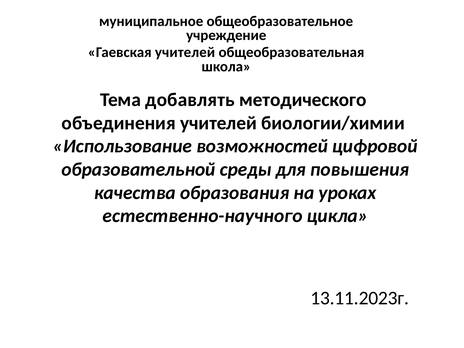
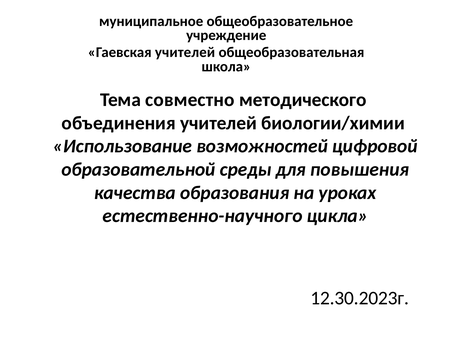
добавлять: добавлять -> совместно
13.11.2023г: 13.11.2023г -> 12.30.2023г
